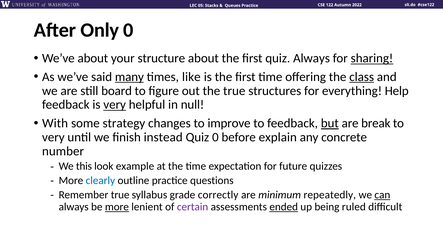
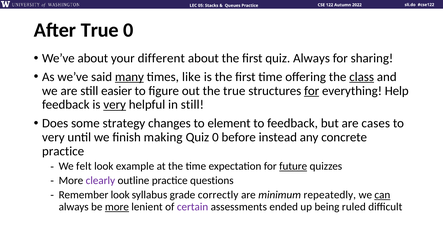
After Only: Only -> True
structure: structure -> different
sharing underline: present -> none
board: board -> easier
for at (312, 91) underline: none -> present
in null: null -> still
With: With -> Does
improve: improve -> element
but underline: present -> none
break: break -> cases
instead: instead -> making
explain: explain -> instead
number at (63, 151): number -> practice
this: this -> felt
future underline: none -> present
clearly colour: blue -> purple
Remember true: true -> look
ended underline: present -> none
